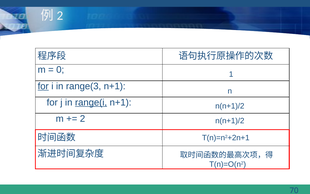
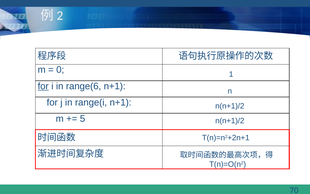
range(3: range(3 -> range(6
range(i underline: present -> none
2: 2 -> 5
